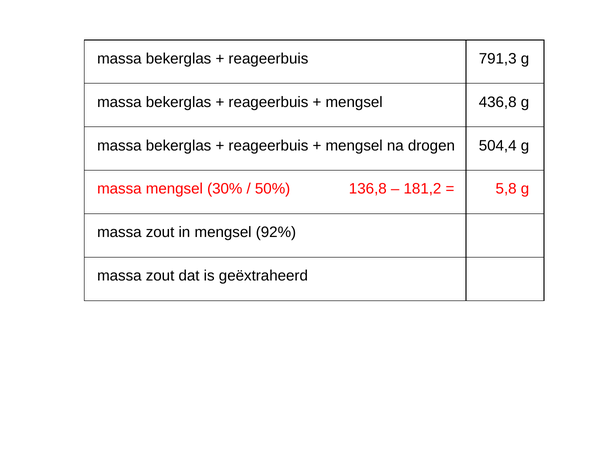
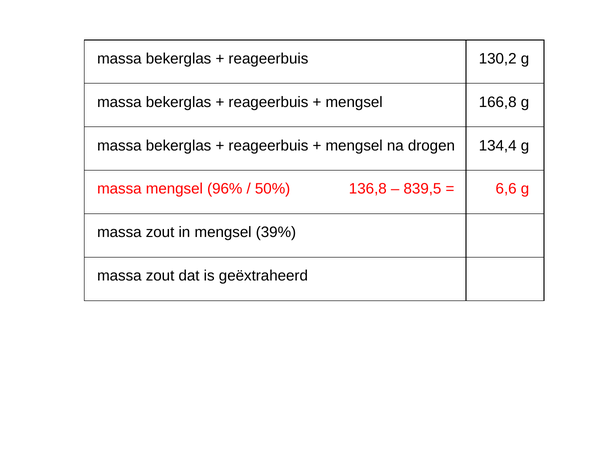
791,3: 791,3 -> 130,2
436,8: 436,8 -> 166,8
504,4: 504,4 -> 134,4
30%: 30% -> 96%
181,2: 181,2 -> 839,5
5,8: 5,8 -> 6,6
92%: 92% -> 39%
